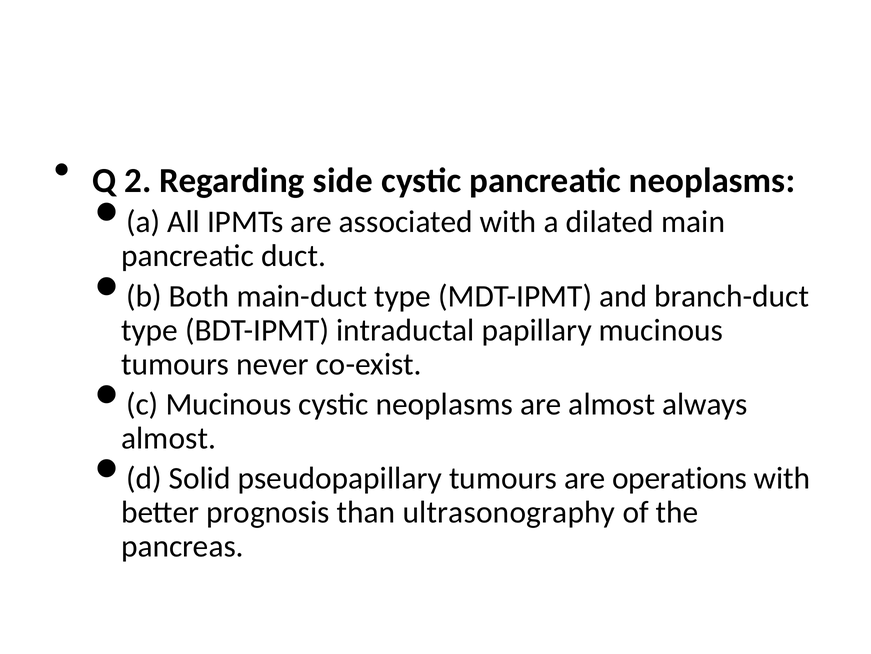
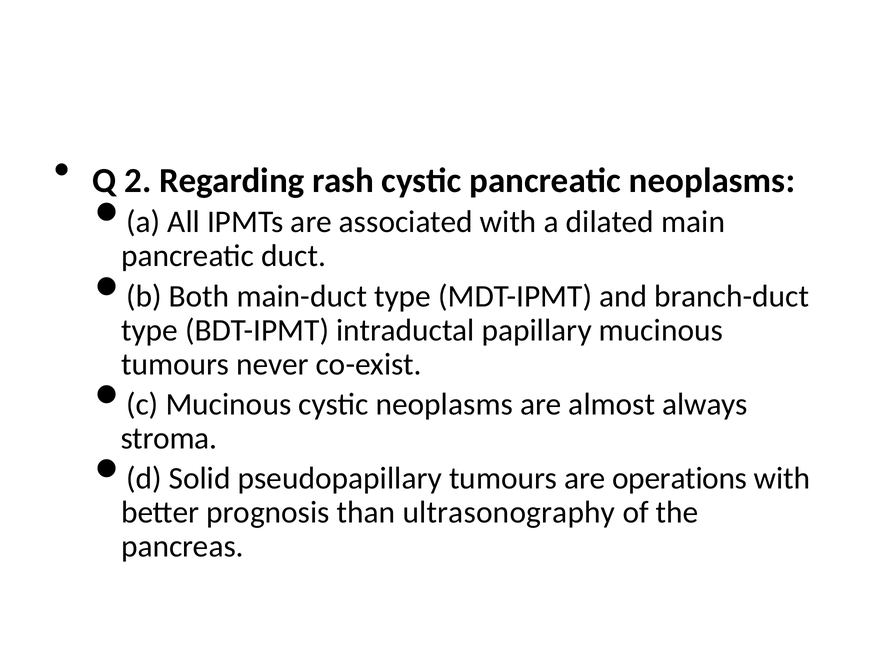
side: side -> rash
almost at (169, 438): almost -> stroma
